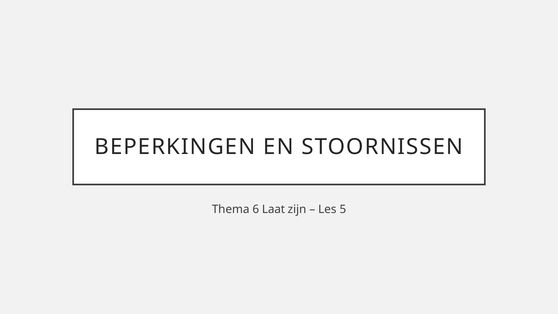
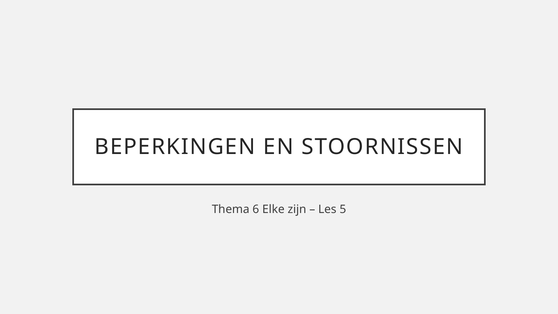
Laat: Laat -> Elke
